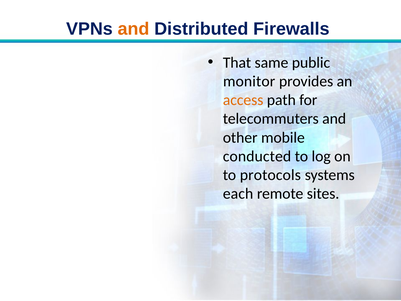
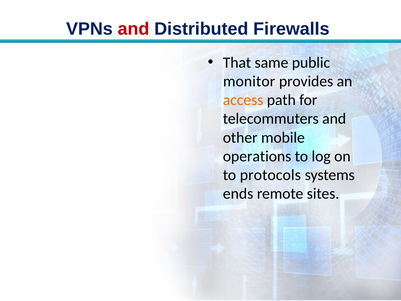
and at (133, 29) colour: orange -> red
conducted: conducted -> operations
each: each -> ends
